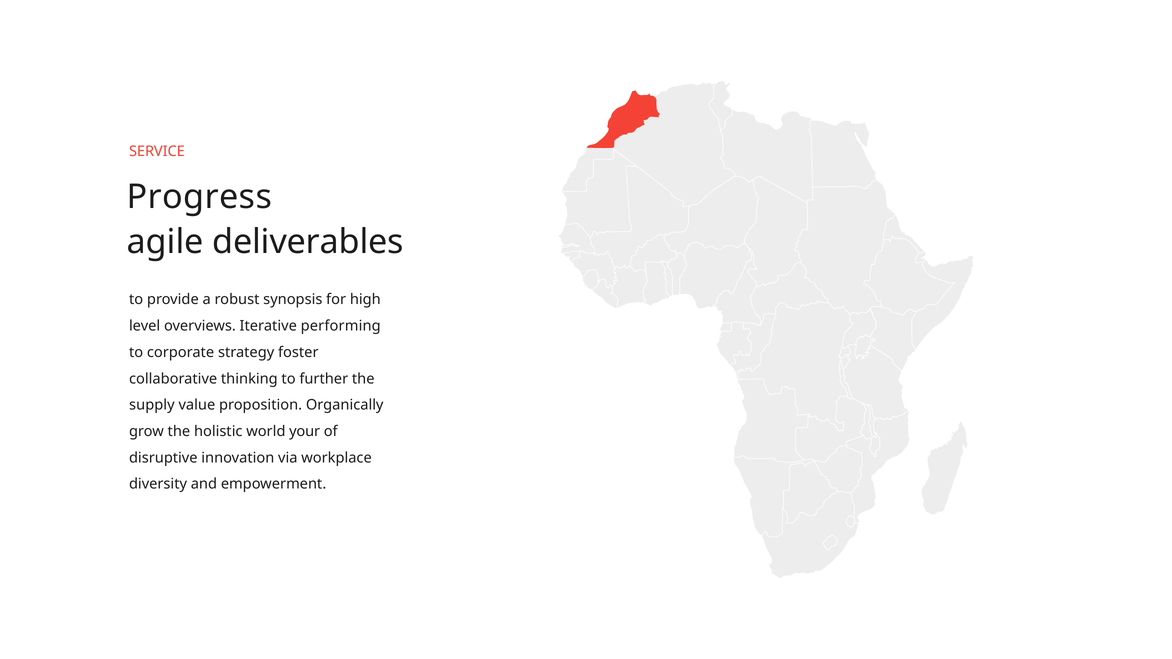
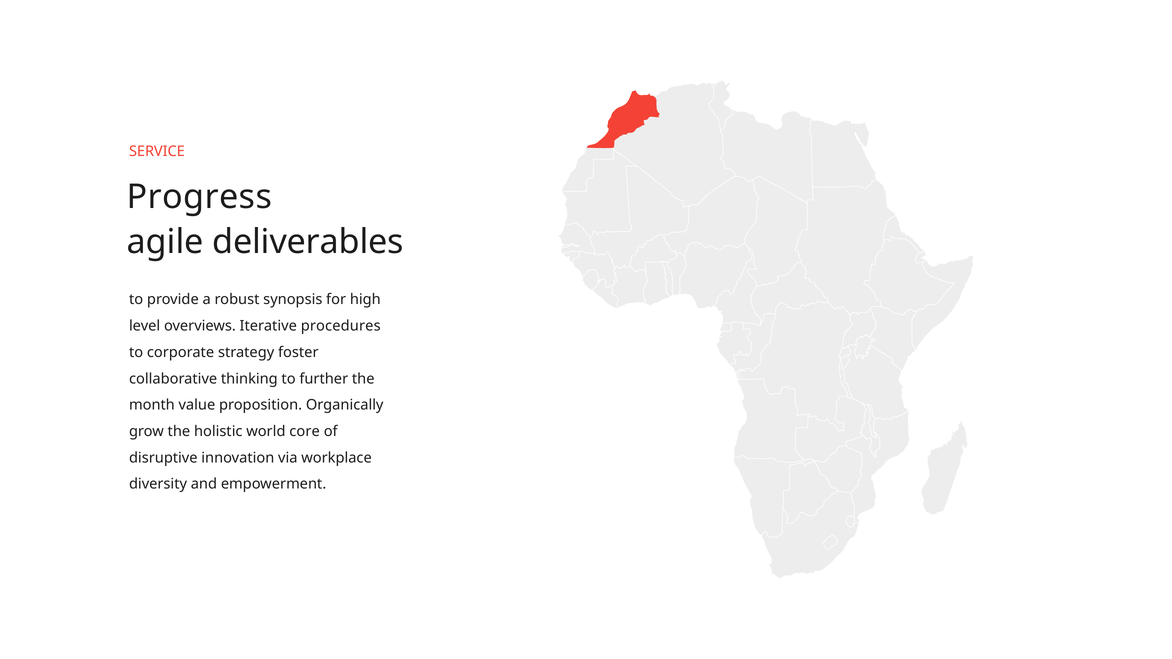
performing: performing -> procedures
supply: supply -> month
your: your -> core
